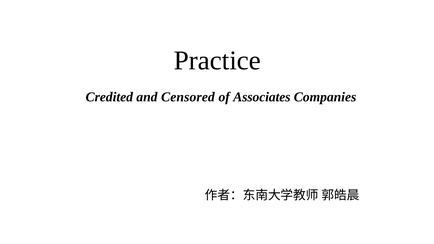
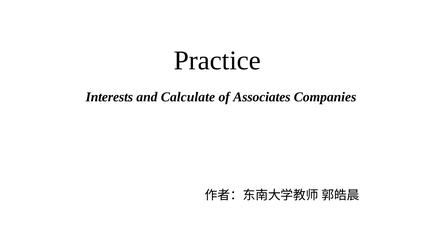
Credited: Credited -> Interests
Censored: Censored -> Calculate
